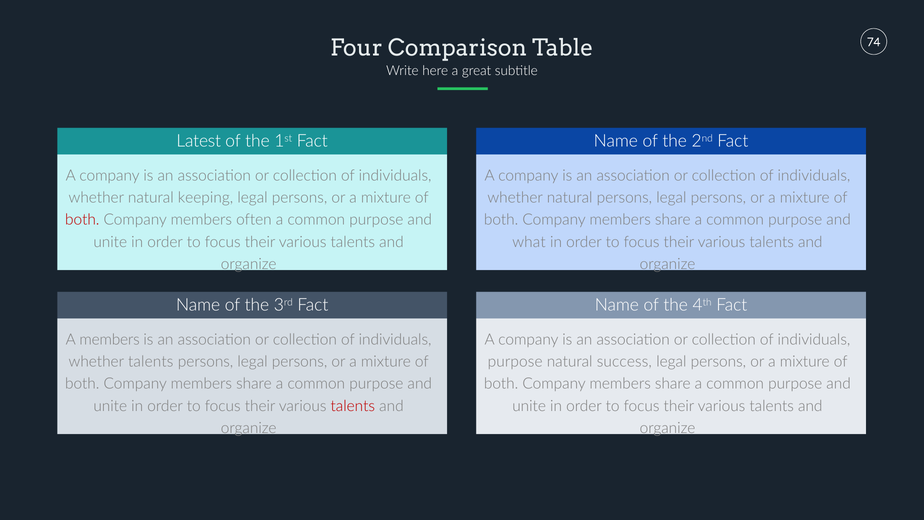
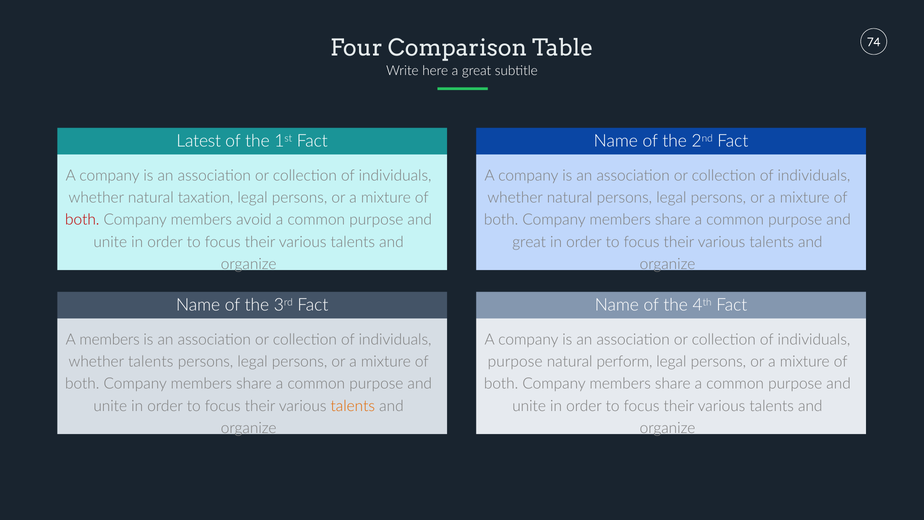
keeping: keeping -> taxation
often: often -> avoid
what at (529, 242): what -> great
success: success -> perform
talents at (353, 406) colour: red -> orange
